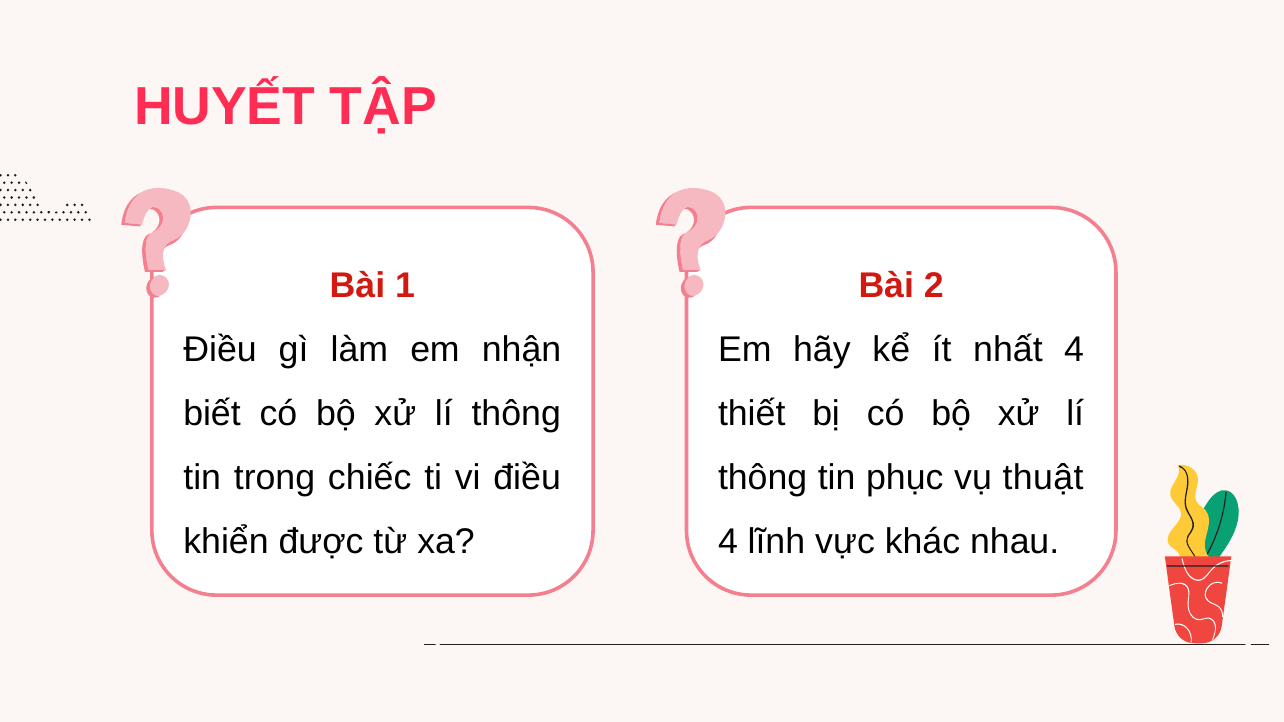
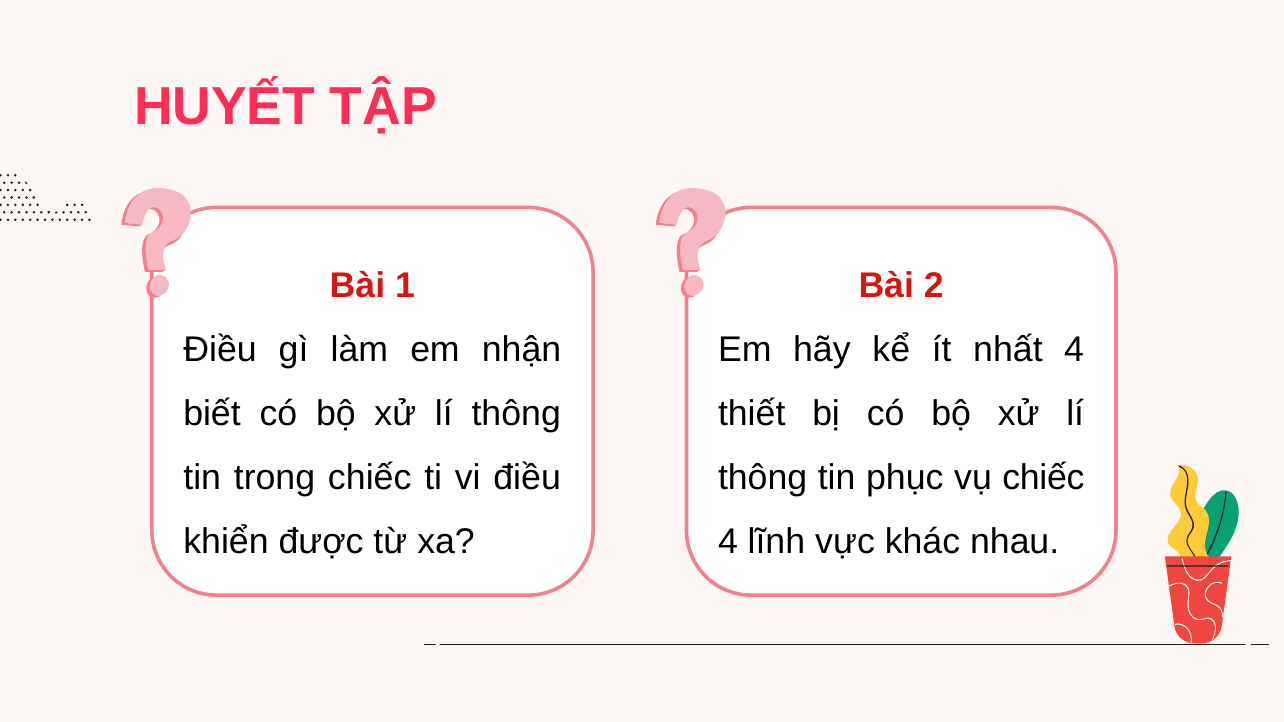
vụ thuật: thuật -> chiếc
